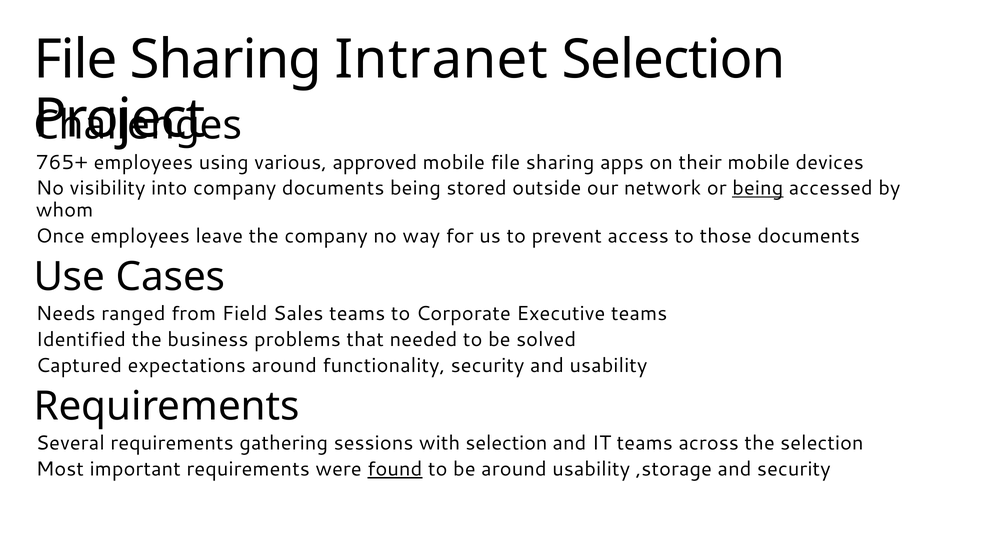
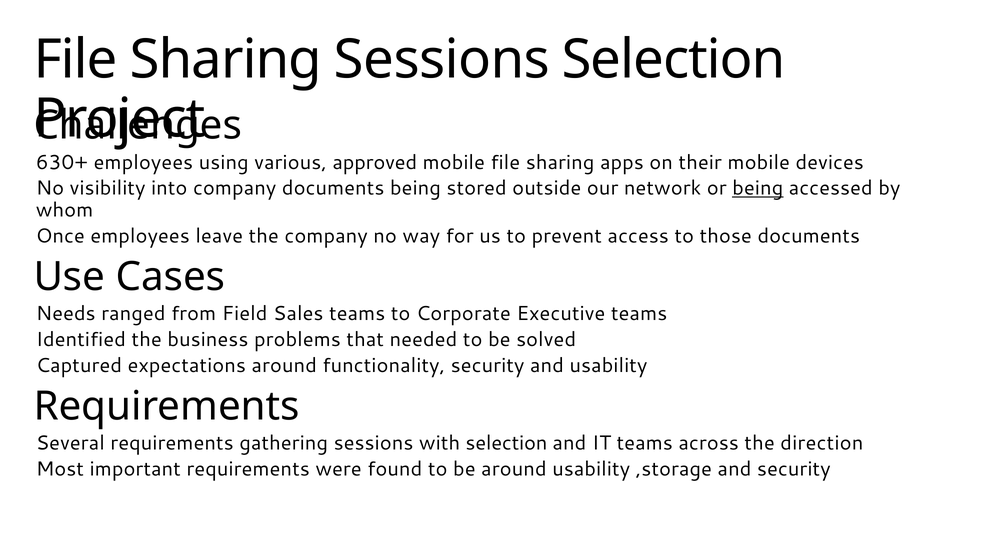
Sharing Intranet: Intranet -> Sessions
765+: 765+ -> 630+
the selection: selection -> direction
found underline: present -> none
